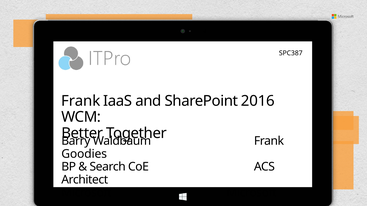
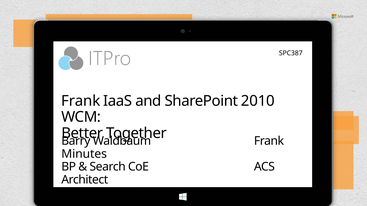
2016: 2016 -> 2010
Goodies: Goodies -> Minutes
